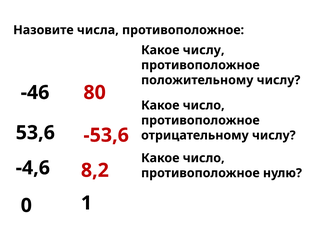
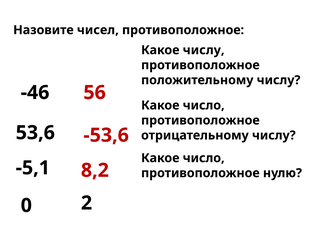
числа: числа -> чисел
80: 80 -> 56
-4,6: -4,6 -> -5,1
1: 1 -> 2
